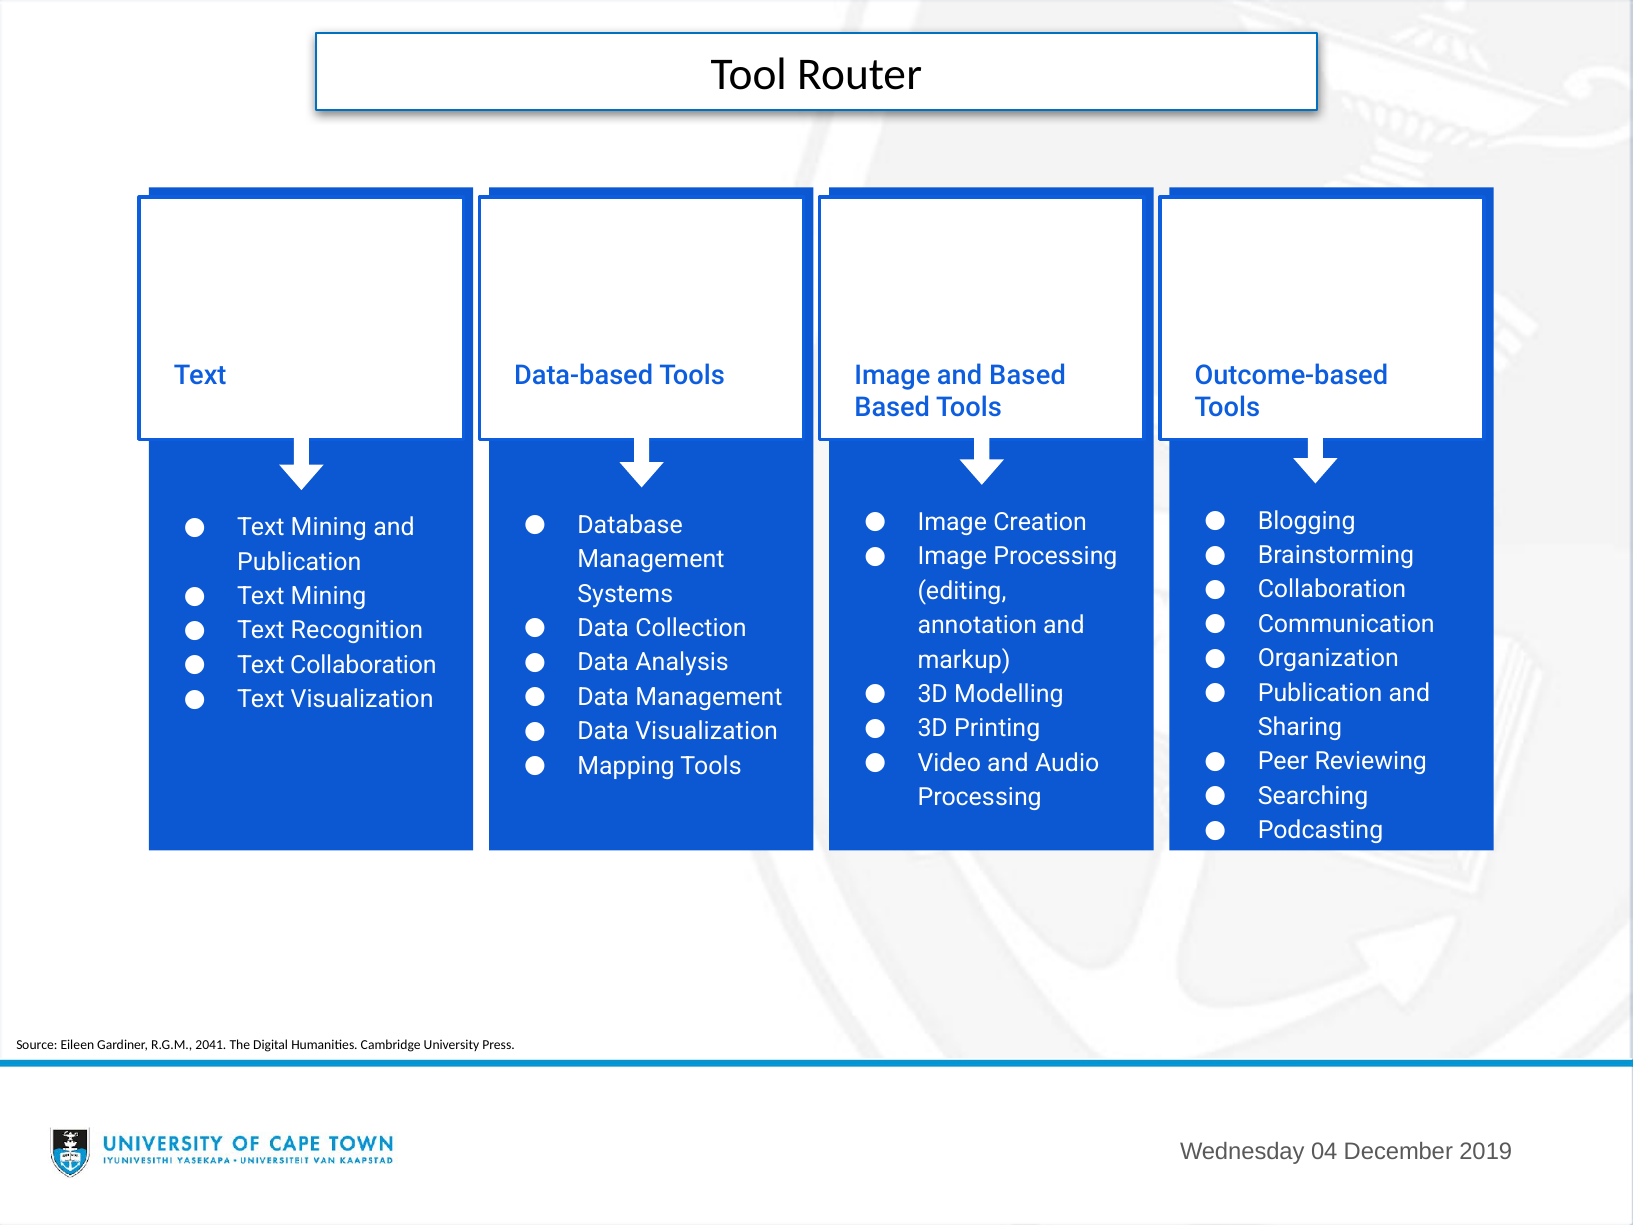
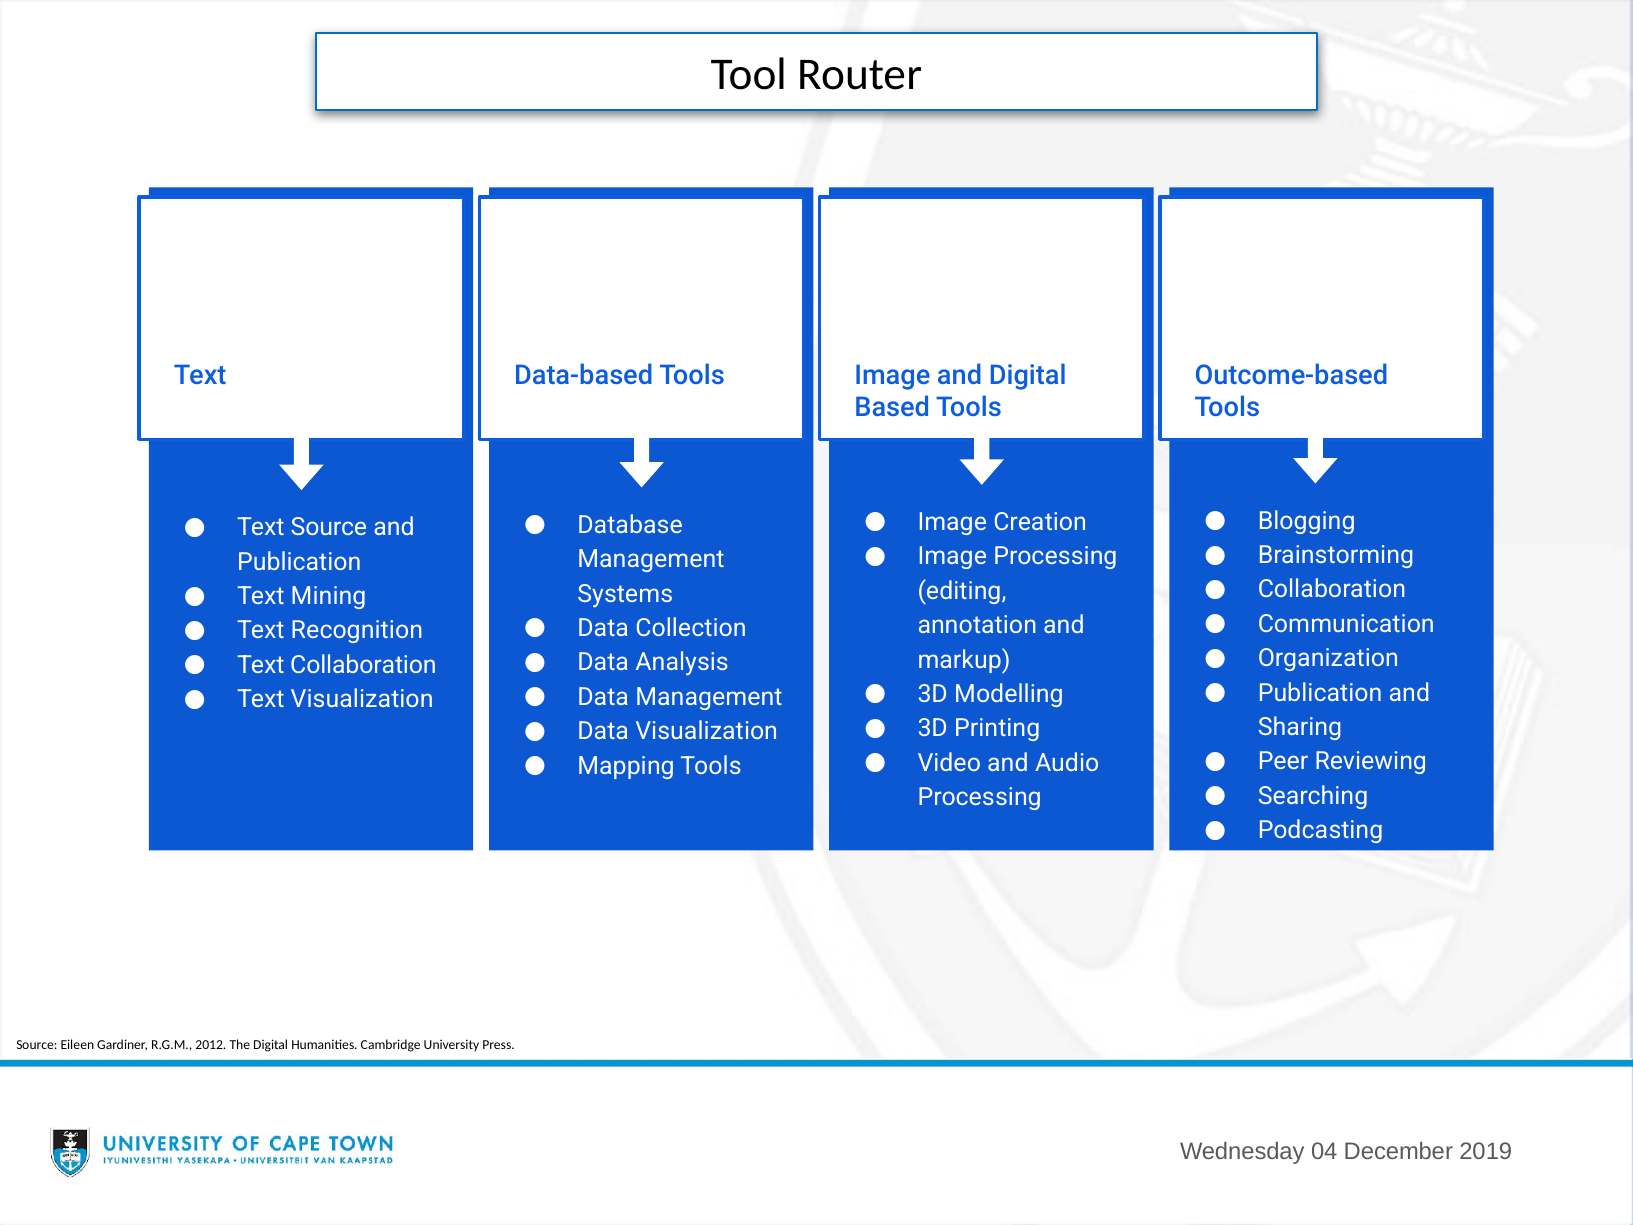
and Based: Based -> Digital
Mining at (329, 527): Mining -> Source
2041: 2041 -> 2012
